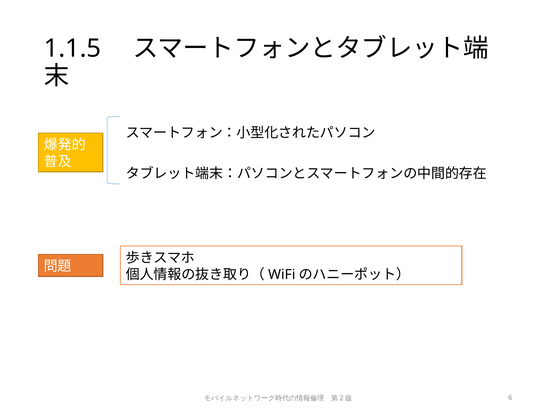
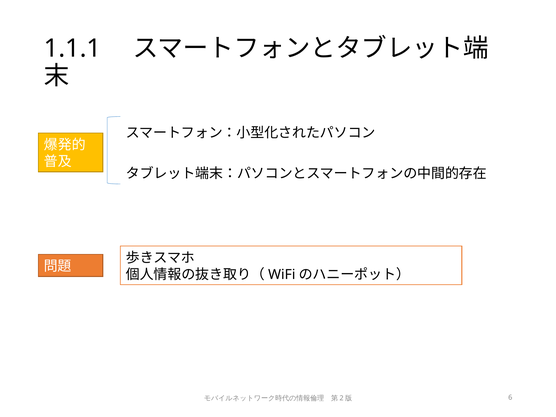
1.1.5: 1.1.5 -> 1.1.1
